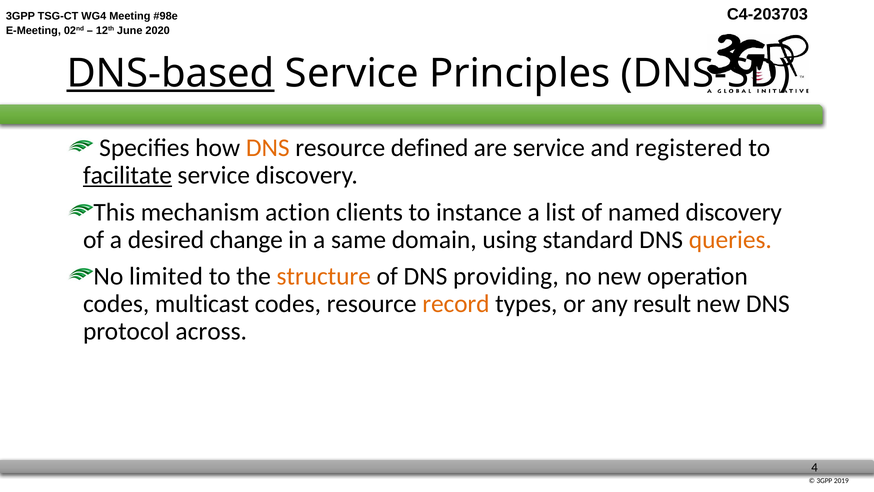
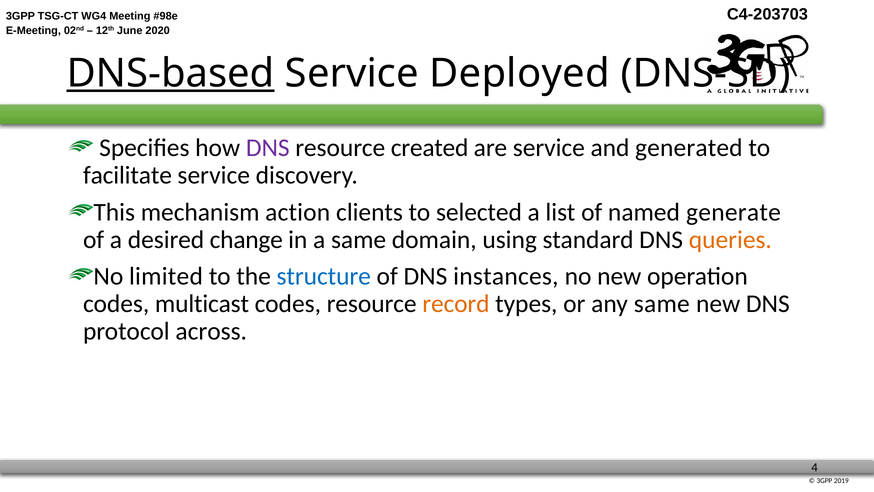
Principles: Principles -> Deployed
DNS at (268, 148) colour: orange -> purple
defined: defined -> created
registered: registered -> generated
facilitate underline: present -> none
instance: instance -> selected
named discovery: discovery -> generate
structure colour: orange -> blue
providing: providing -> instances
any result: result -> same
